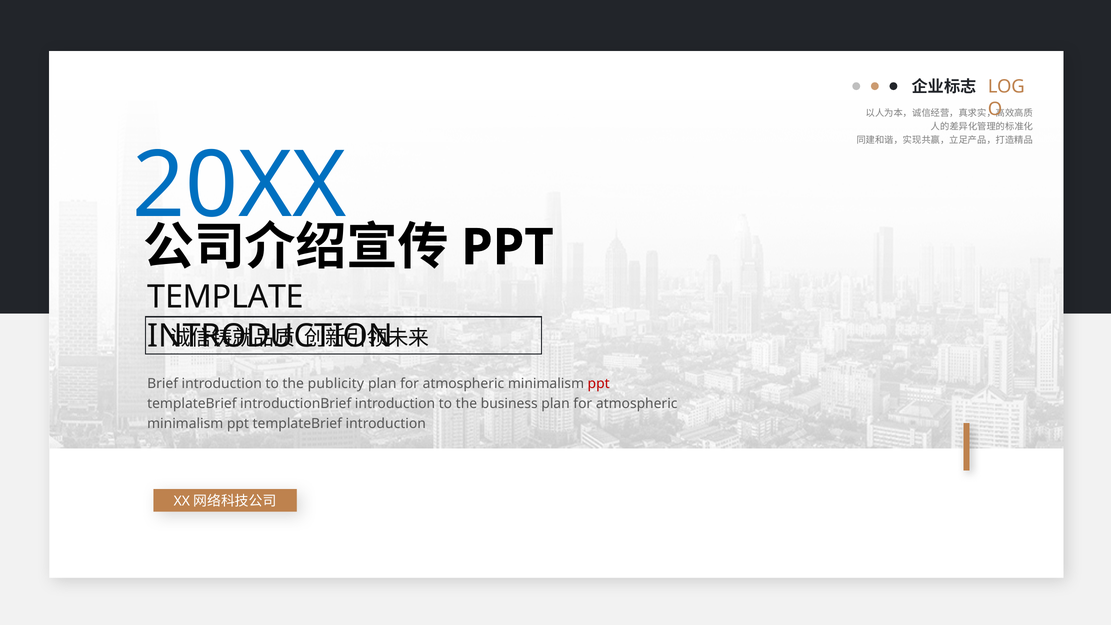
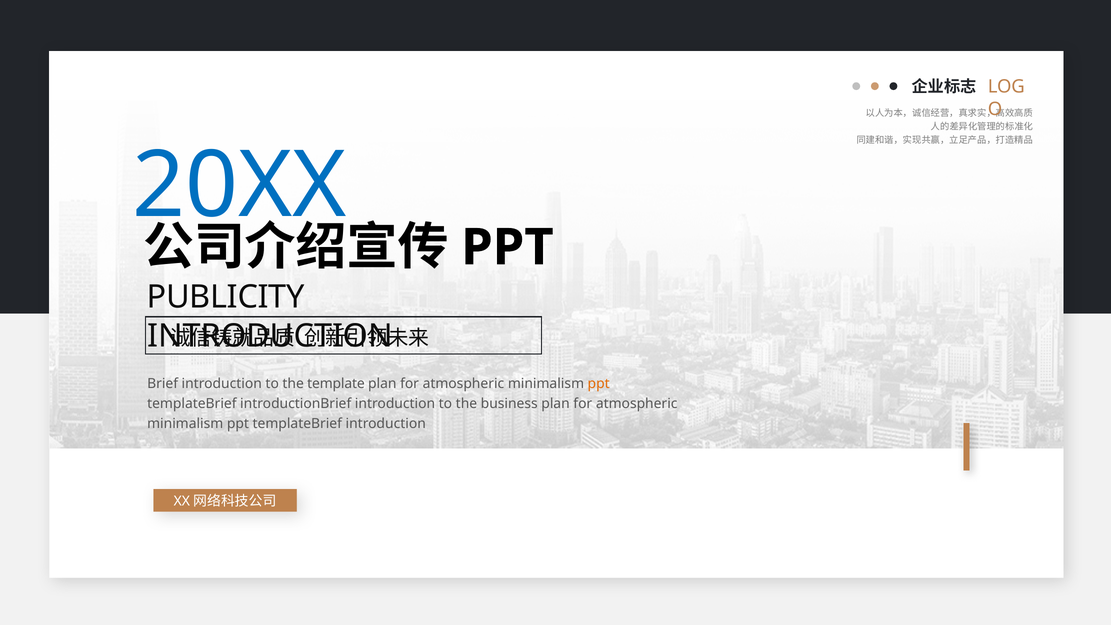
TEMPLATE: TEMPLATE -> PUBLICITY
publicity: publicity -> template
ppt at (599, 384) colour: red -> orange
